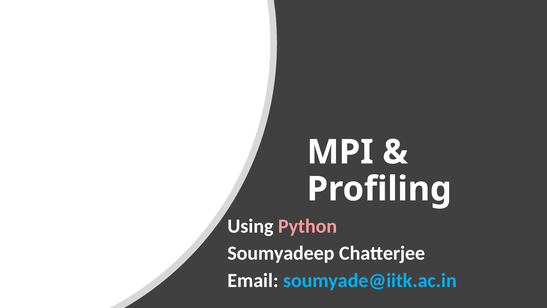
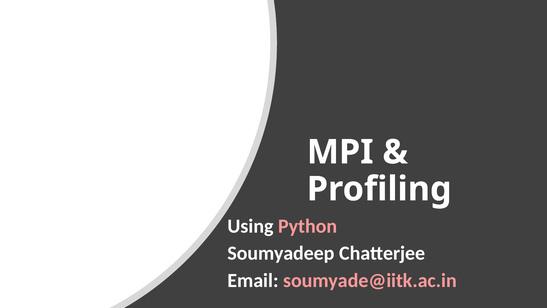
soumyade@iitk.ac.in colour: light blue -> pink
